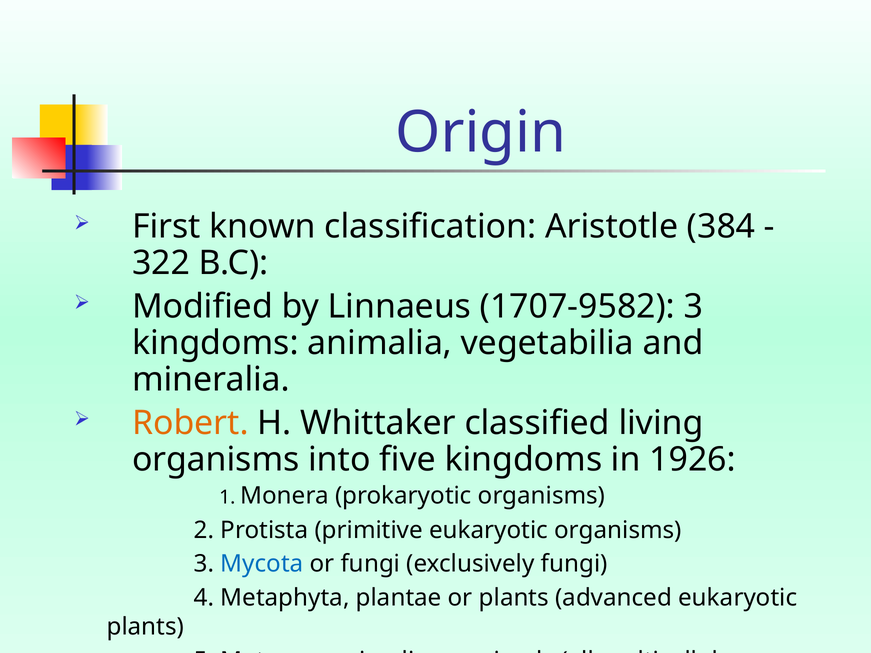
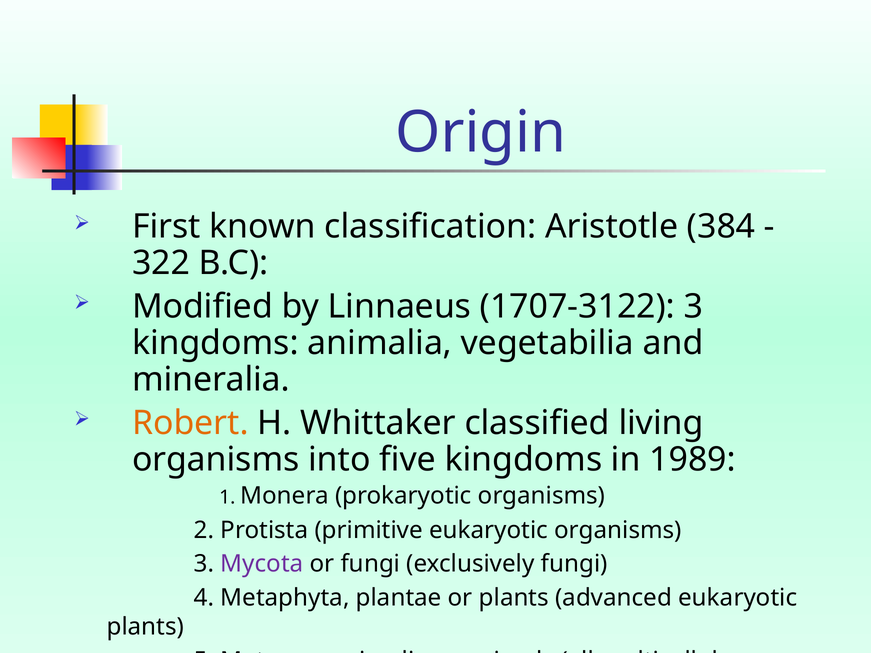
1707-9582: 1707-9582 -> 1707-3122
1926: 1926 -> 1989
Mycota colour: blue -> purple
